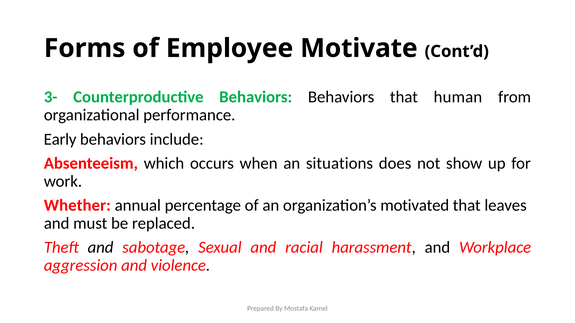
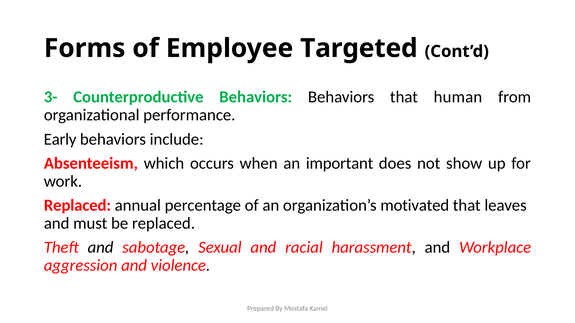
Motivate: Motivate -> Targeted
situations: situations -> important
Whether at (77, 206): Whether -> Replaced
